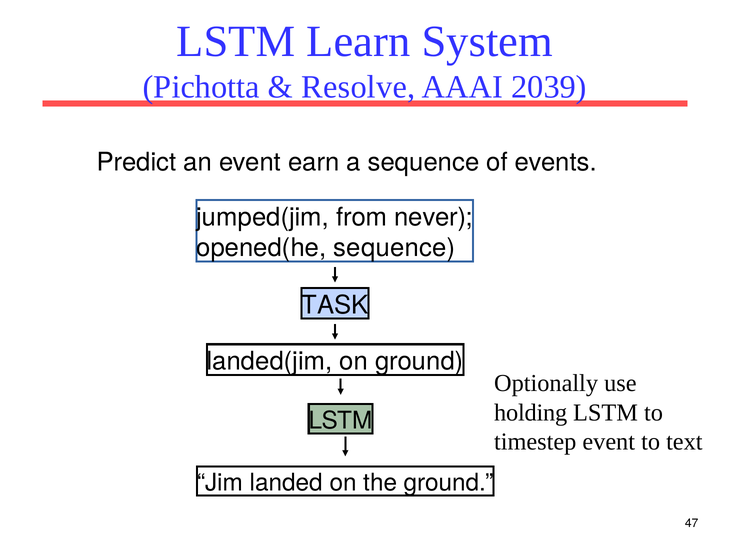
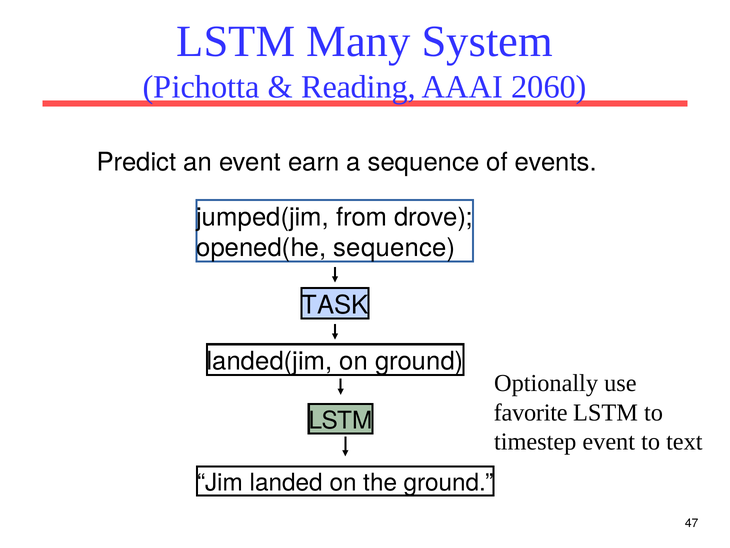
Learn: Learn -> Many
Resolve: Resolve -> Reading
2039: 2039 -> 2060
never: never -> drove
holding: holding -> favorite
